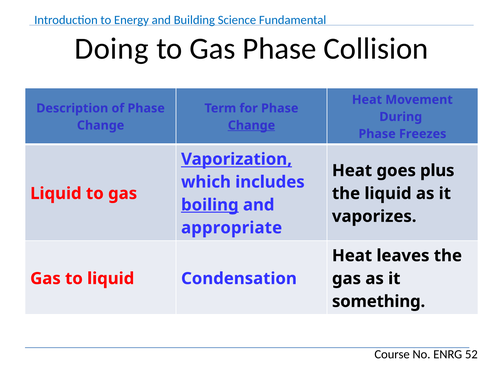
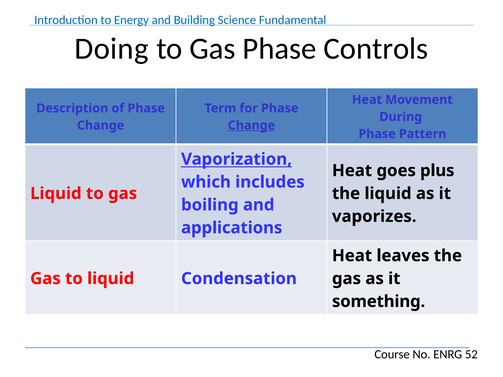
Collision: Collision -> Controls
Freezes: Freezes -> Pattern
boiling underline: present -> none
appropriate: appropriate -> applications
